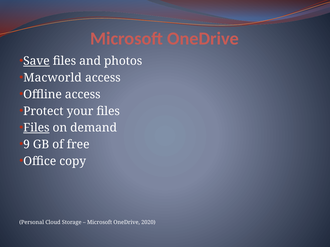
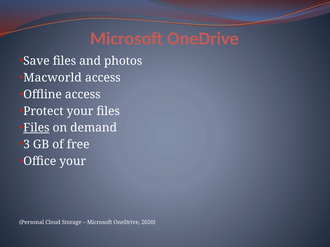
Save underline: present -> none
9: 9 -> 3
Office copy: copy -> your
